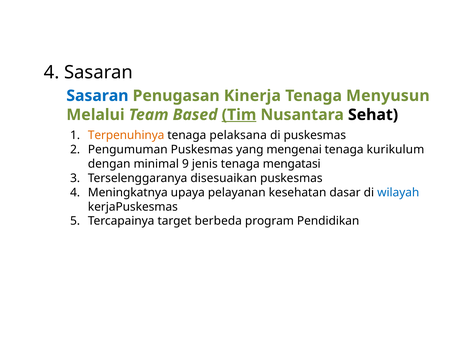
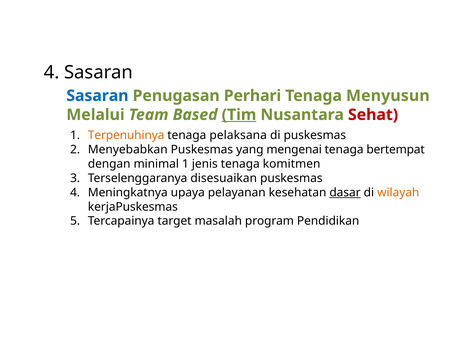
Kinerja: Kinerja -> Perhari
Sehat colour: black -> red
Pengumuman: Pengumuman -> Menyebabkan
kurikulum: kurikulum -> bertempat
minimal 9: 9 -> 1
mengatasi: mengatasi -> komitmen
dasar underline: none -> present
wilayah colour: blue -> orange
berbeda: berbeda -> masalah
